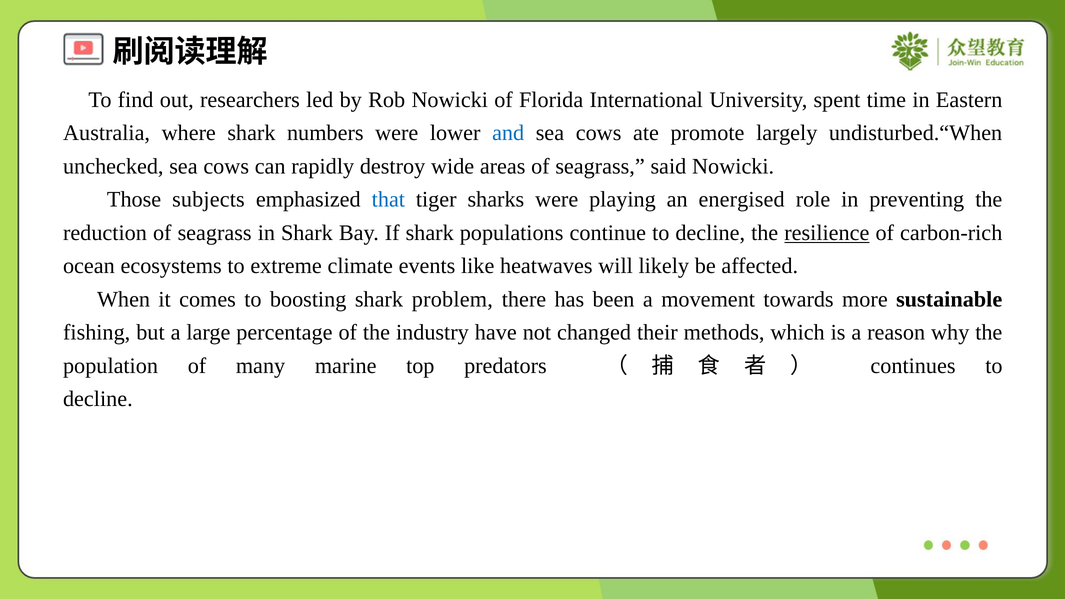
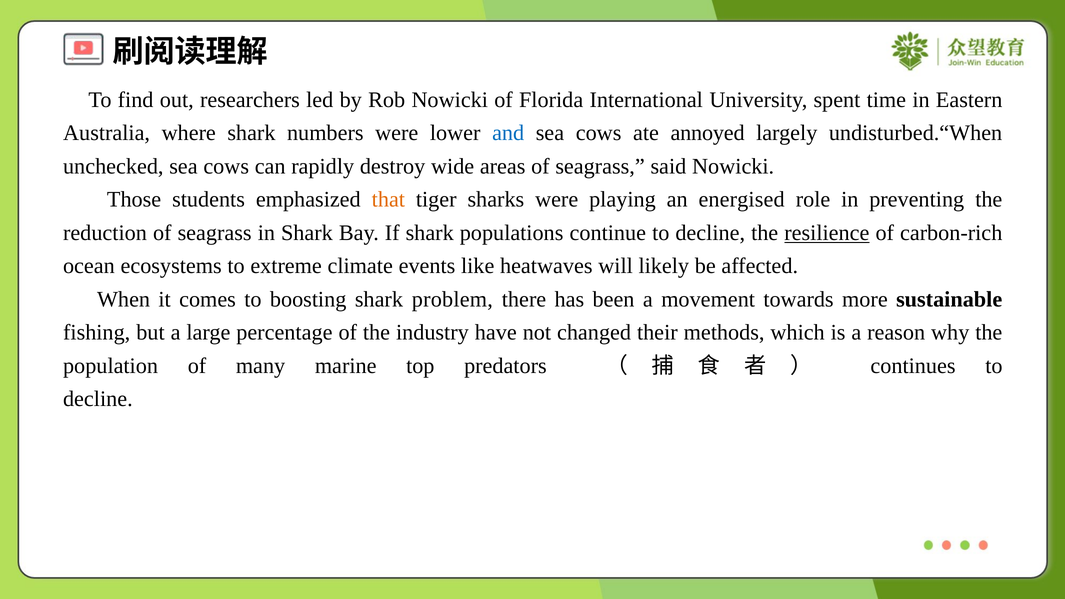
promote: promote -> annoyed
subjects: subjects -> students
that colour: blue -> orange
